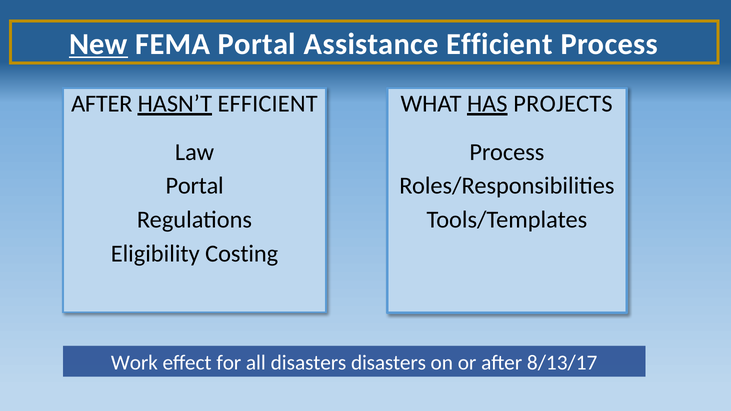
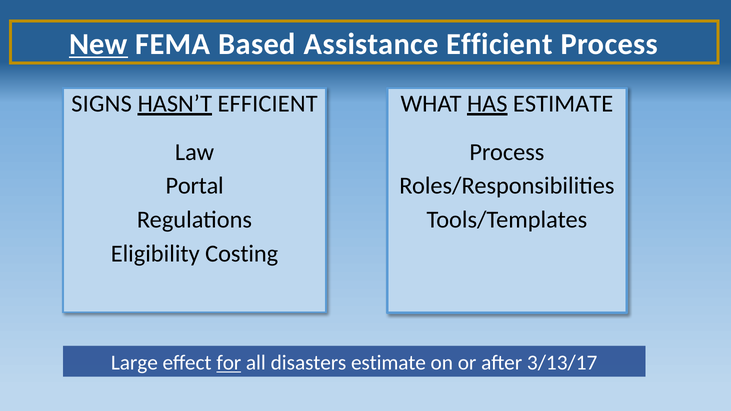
FEMA Portal: Portal -> Based
AFTER at (102, 104): AFTER -> SIGNS
PROJECTS at (563, 104): PROJECTS -> ESTIMATE
Work: Work -> Large
for underline: none -> present
disasters disasters: disasters -> estimate
8/13/17: 8/13/17 -> 3/13/17
